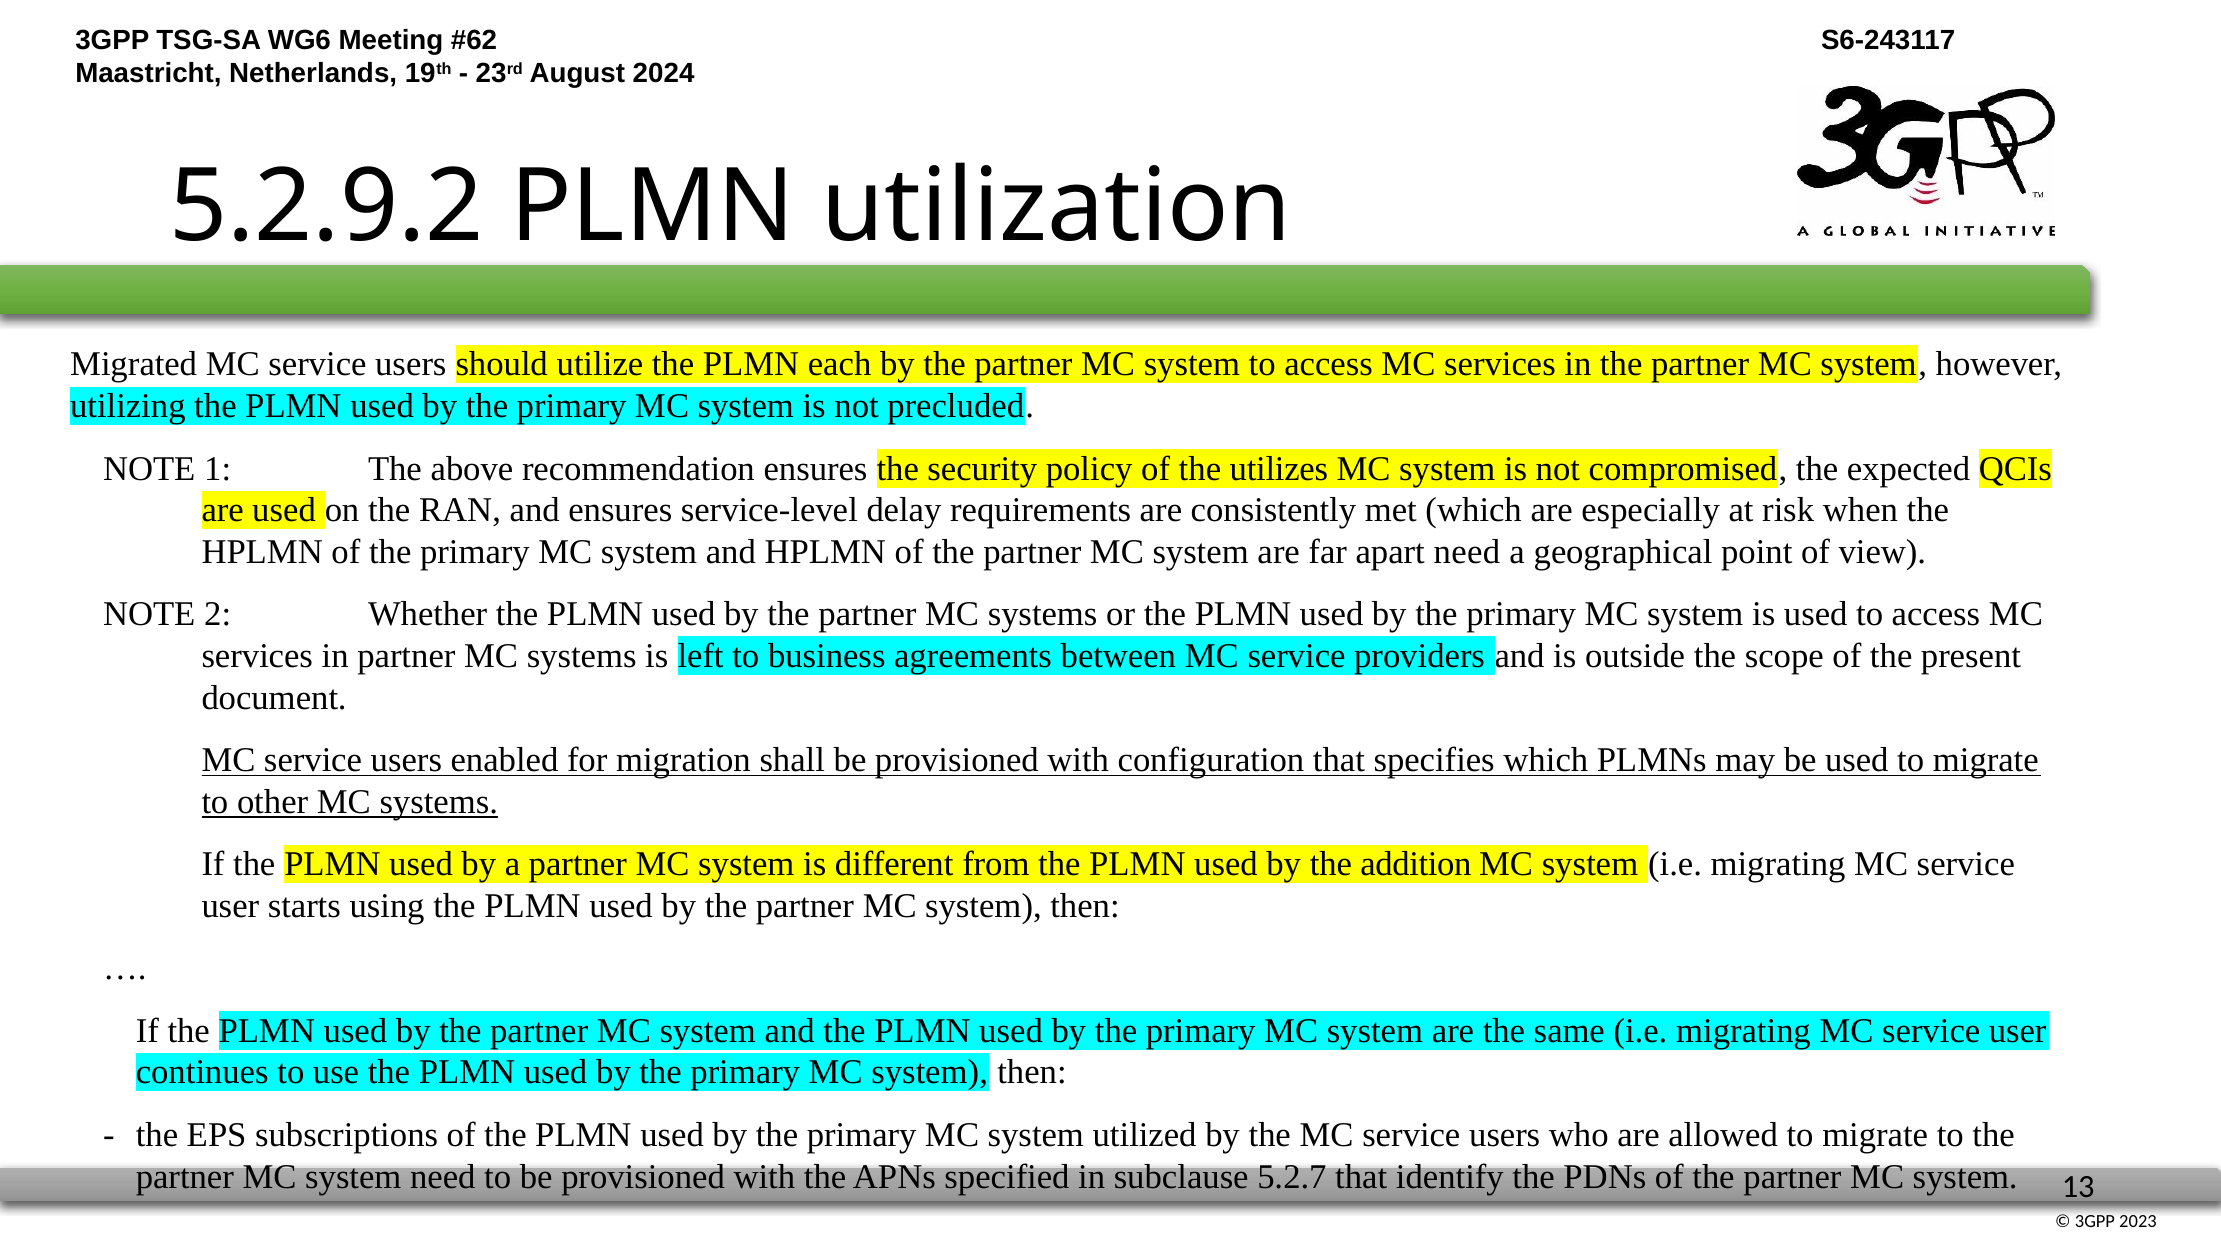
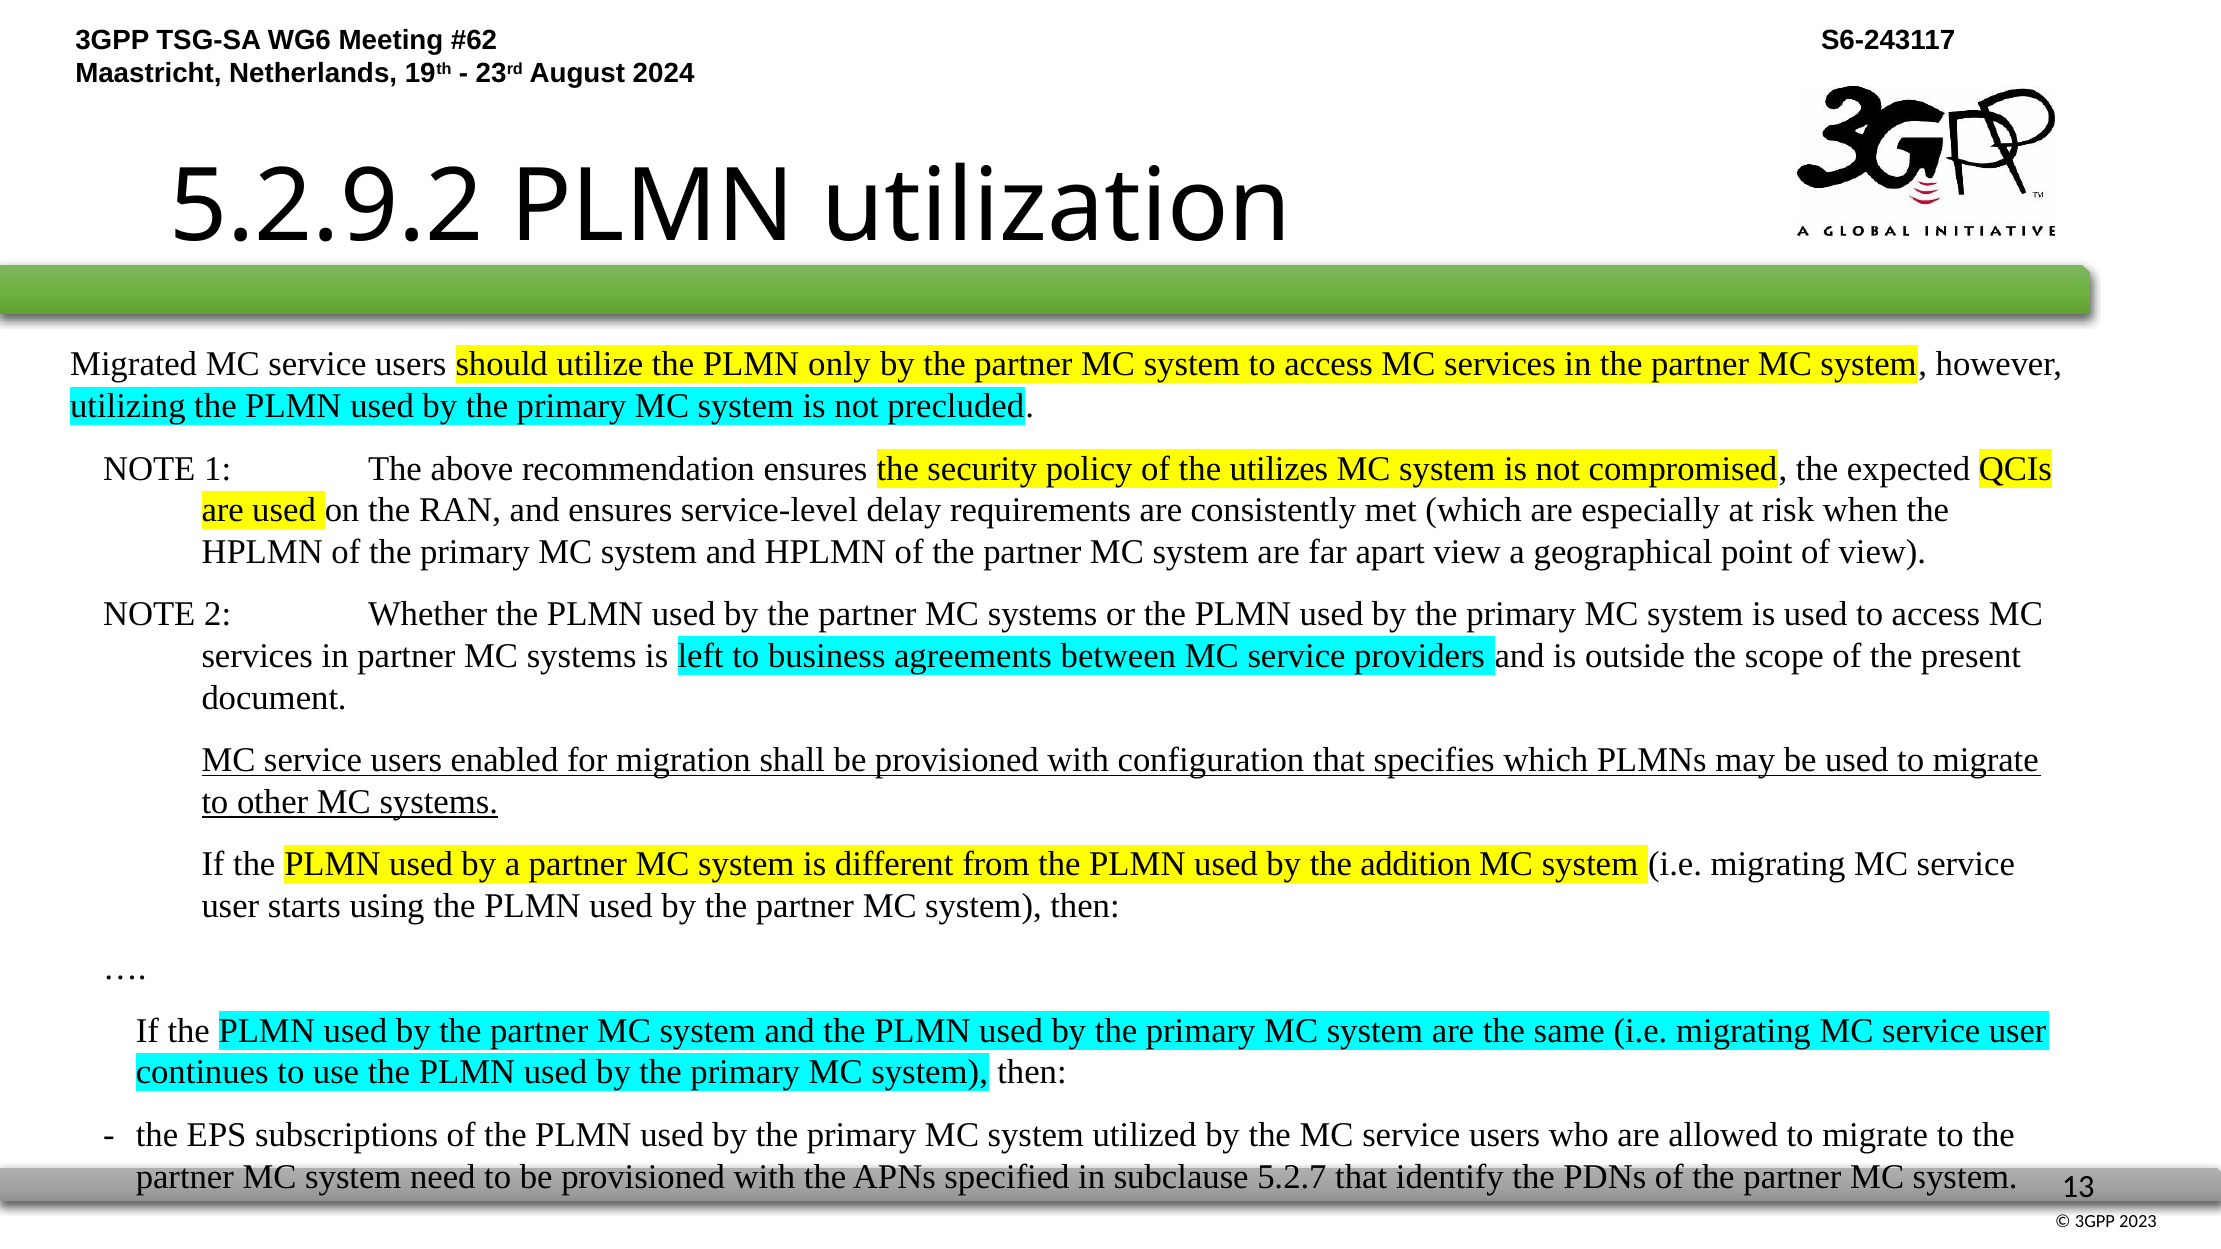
each: each -> only
apart need: need -> view
